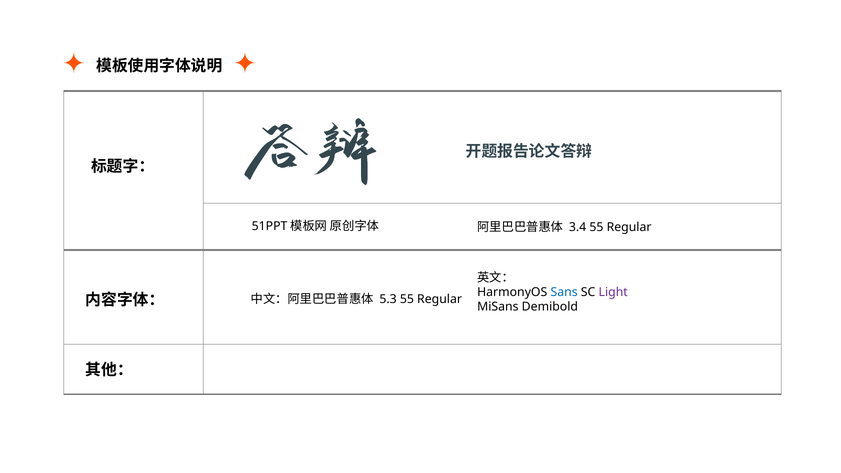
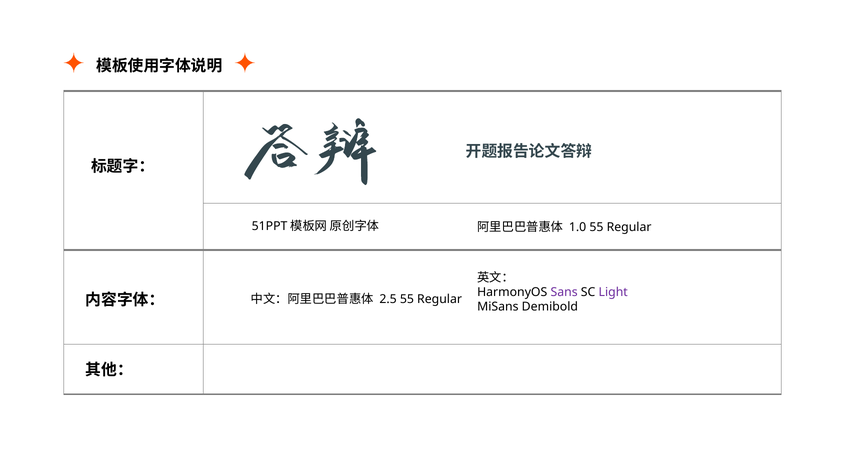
3.4: 3.4 -> 1.0
Sans colour: blue -> purple
5.3: 5.3 -> 2.5
